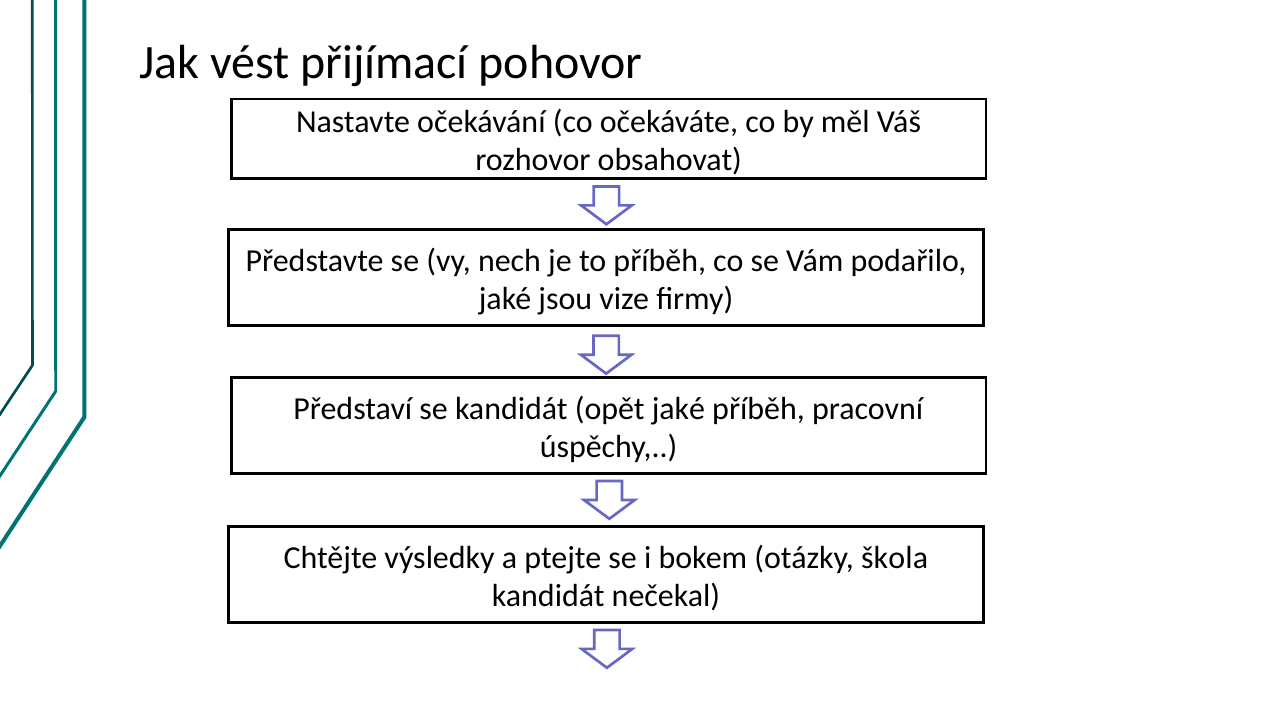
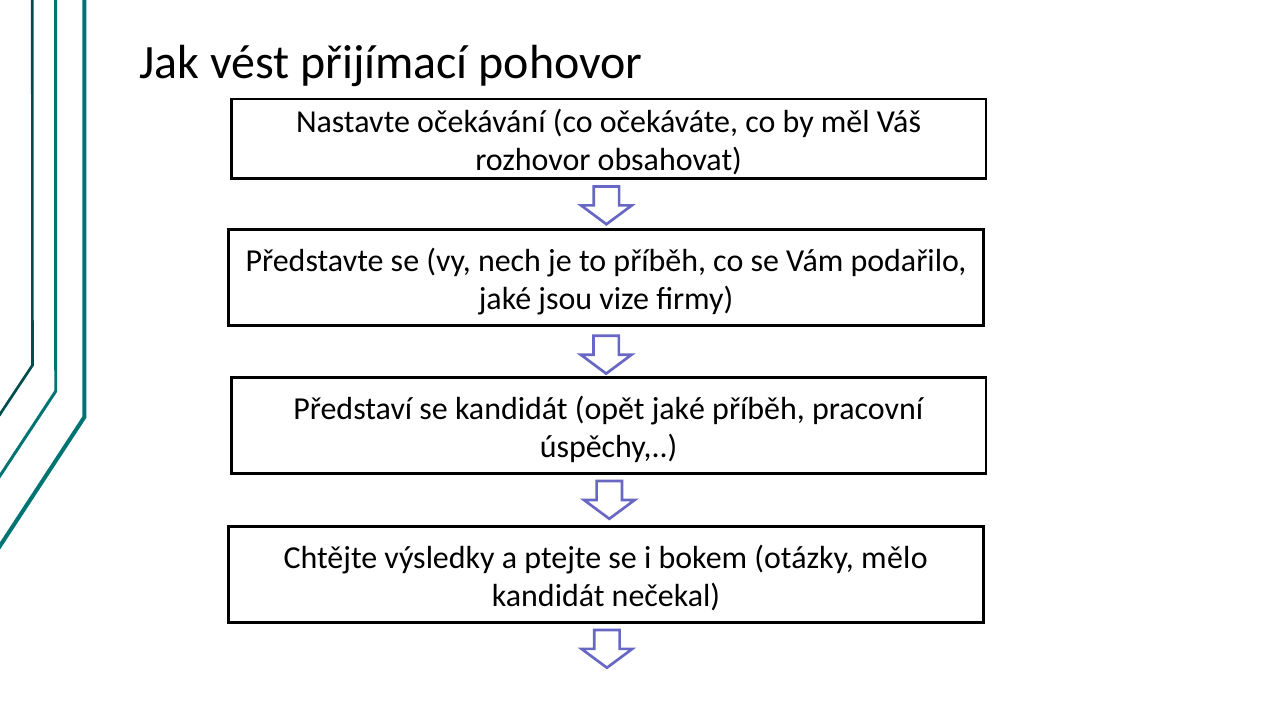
škola: škola -> mělo
